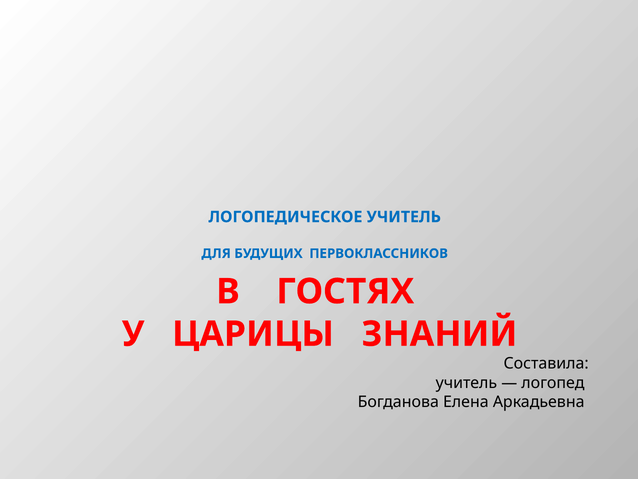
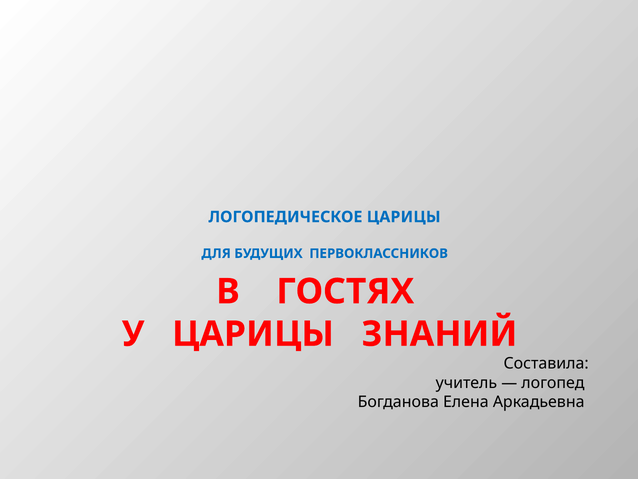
ЛОГОПЕДИЧЕСКОЕ УЧИТЕЛЬ: УЧИТЕЛЬ -> ЦАРИЦЫ
